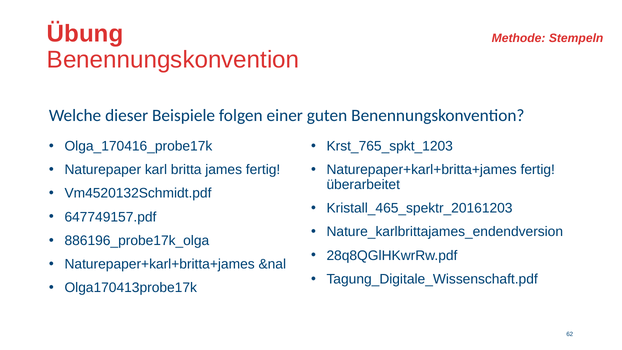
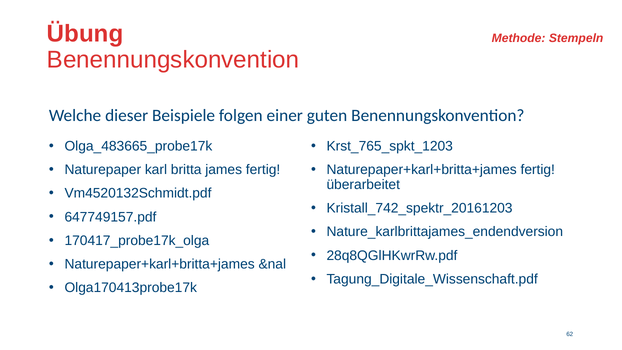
Olga_170416_probe17k: Olga_170416_probe17k -> Olga_483665_probe17k
Kristall_465_spektr_20161203: Kristall_465_spektr_20161203 -> Kristall_742_spektr_20161203
886196_probe17k_olga: 886196_probe17k_olga -> 170417_probe17k_olga
